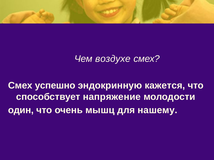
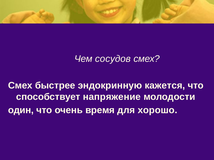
воздухе: воздухе -> сосудов
успешно: успешно -> быстрее
мышц: мышц -> время
нашему: нашему -> хорошо
